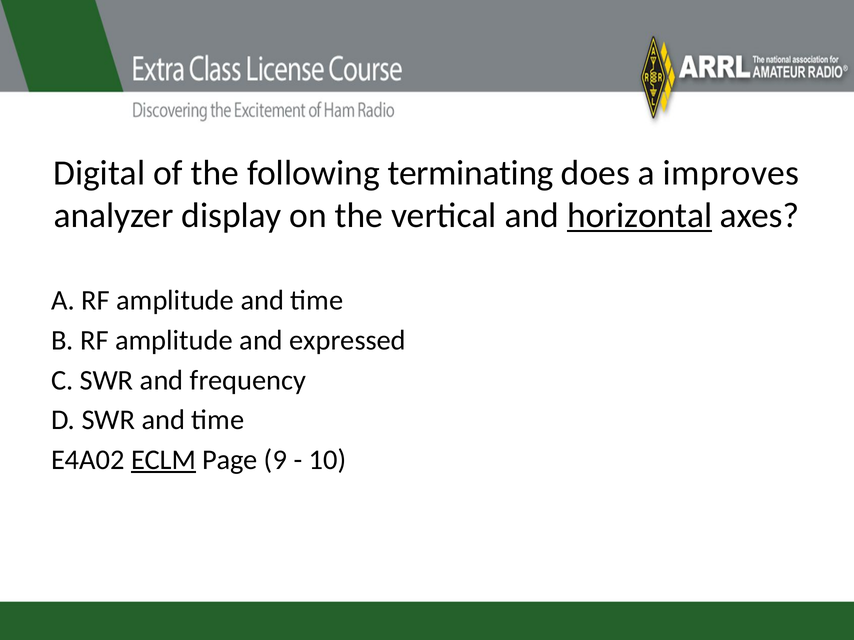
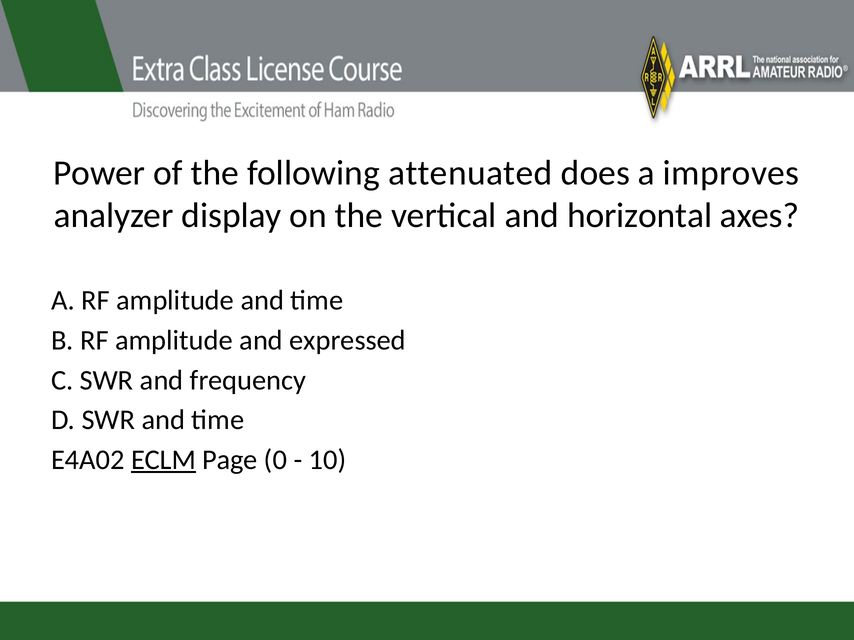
Digital: Digital -> Power
terminating: terminating -> attenuated
horizontal underline: present -> none
9: 9 -> 0
